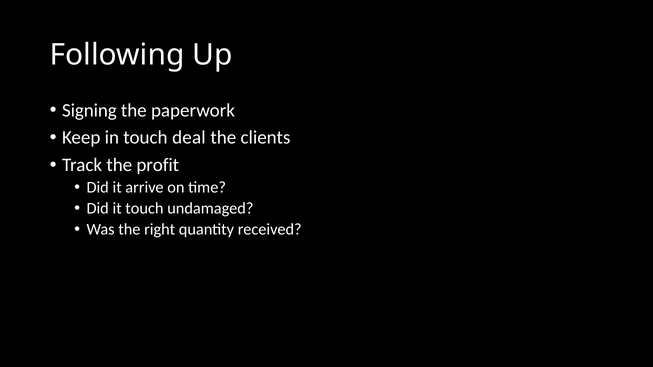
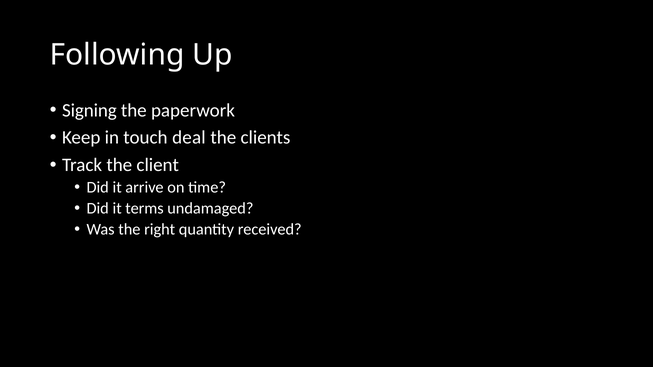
profit: profit -> client
it touch: touch -> terms
